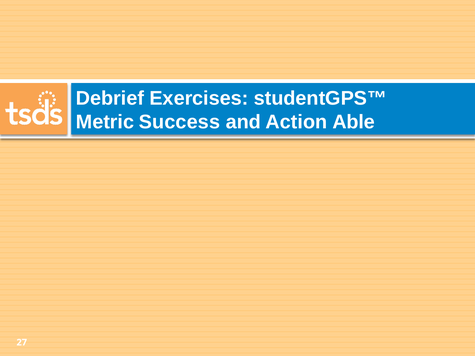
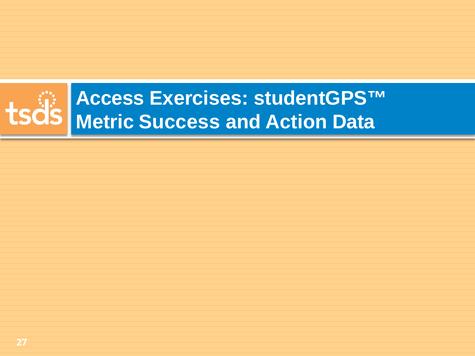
Debrief: Debrief -> Access
Able: Able -> Data
